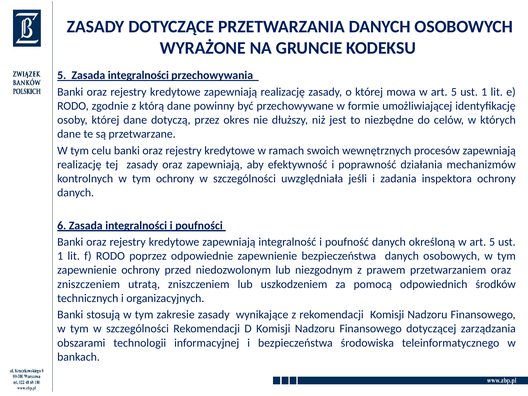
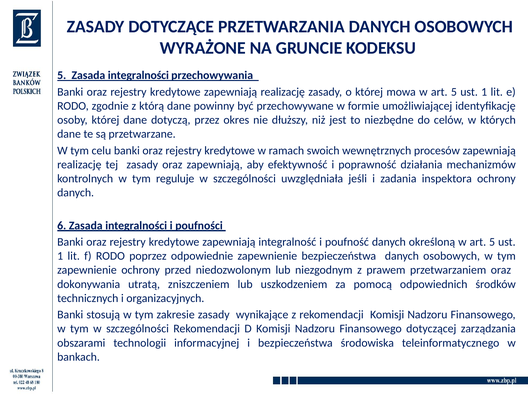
tym ochrony: ochrony -> reguluje
zniszczeniem at (89, 284): zniszczeniem -> dokonywania
